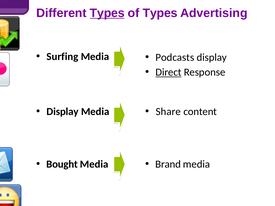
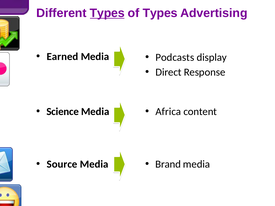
Surfing: Surfing -> Earned
Direct underline: present -> none
Display at (63, 112): Display -> Science
Share: Share -> Africa
Bought: Bought -> Source
